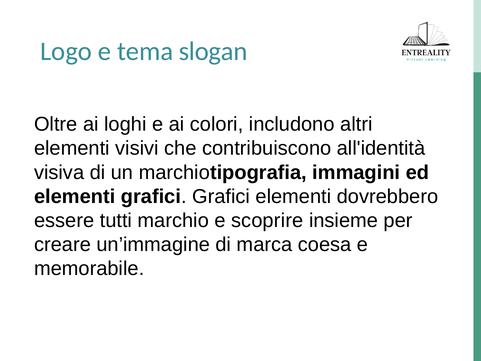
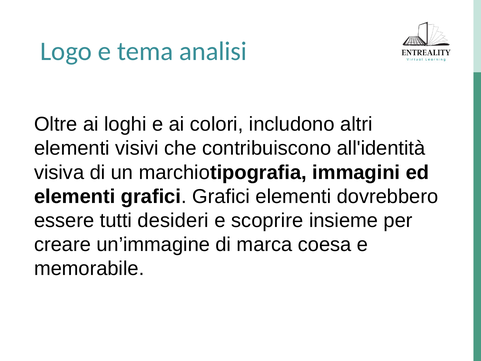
slogan: slogan -> analisi
marchio: marchio -> desideri
